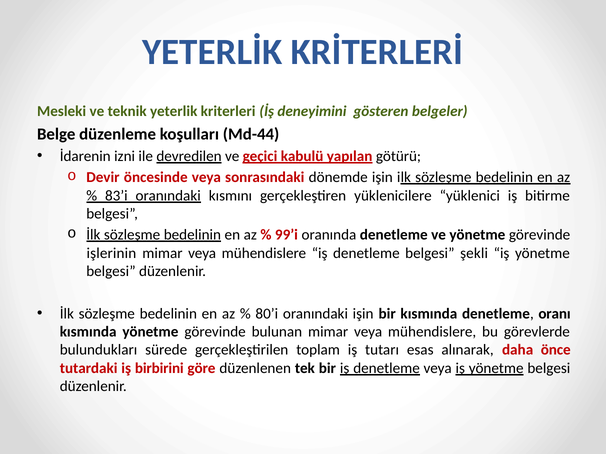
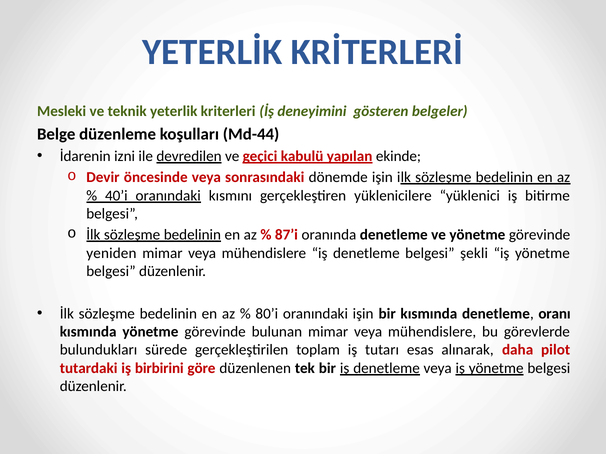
götürü: götürü -> ekinde
83’i: 83’i -> 40’i
99’i: 99’i -> 87’i
işlerinin: işlerinin -> yeniden
önce: önce -> pilot
